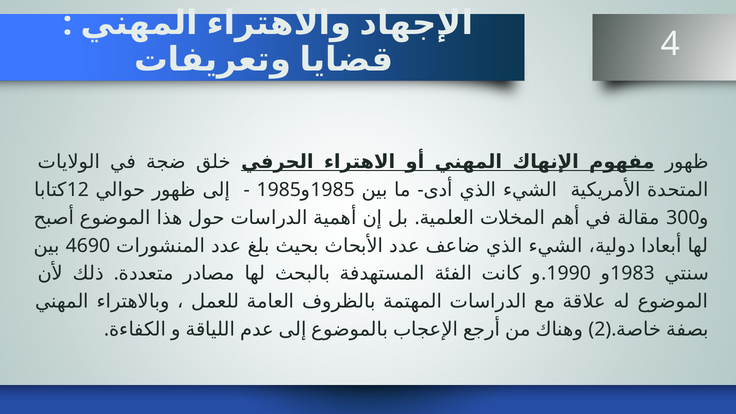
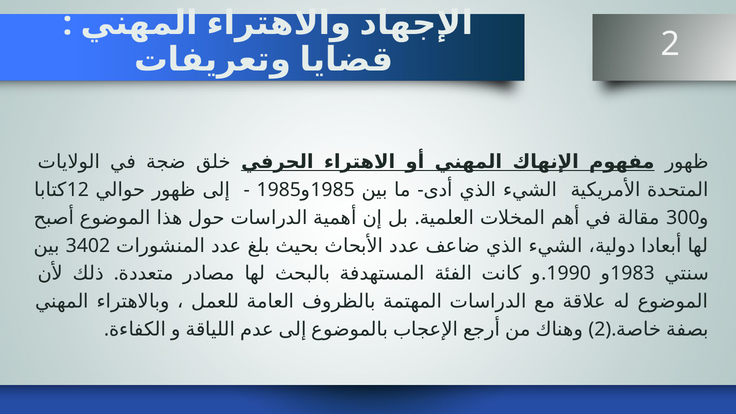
4 at (670, 44): 4 -> 2
4690: 4690 -> 3402
